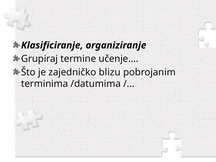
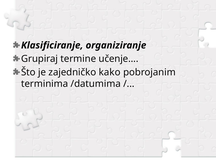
blizu: blizu -> kako
